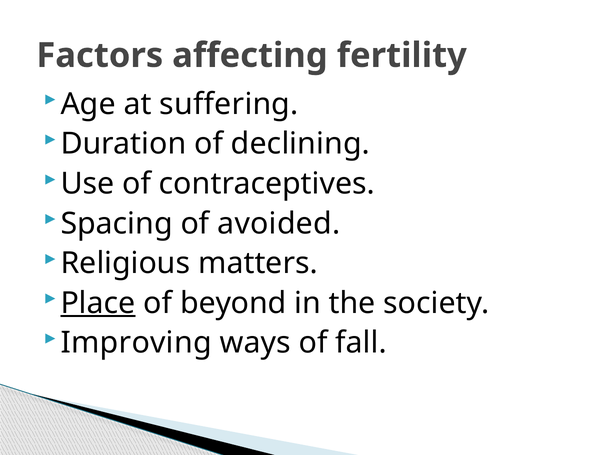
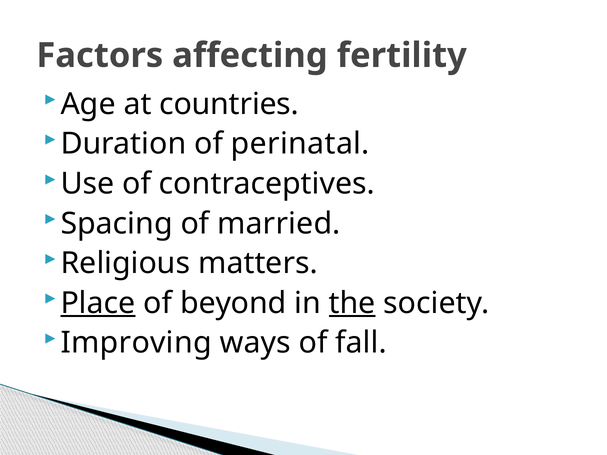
suffering: suffering -> countries
declining: declining -> perinatal
avoided: avoided -> married
the underline: none -> present
